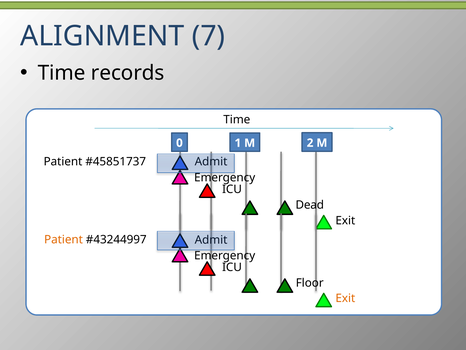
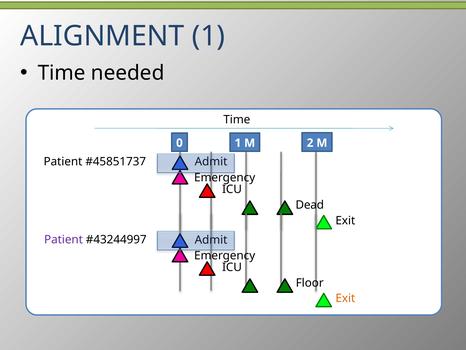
ALIGNMENT 7: 7 -> 1
records: records -> needed
Patient at (64, 239) colour: orange -> purple
